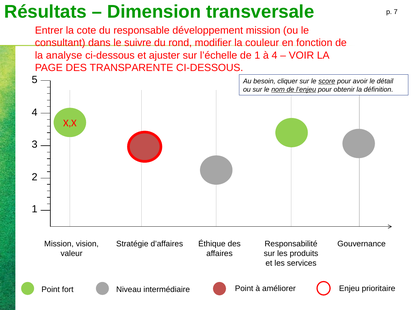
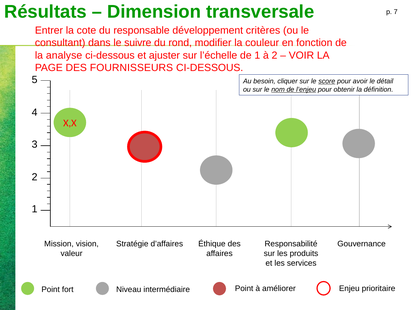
développement mission: mission -> critères
à 4: 4 -> 2
TRANSPARENTE: TRANSPARENTE -> FOURNISSEURS
